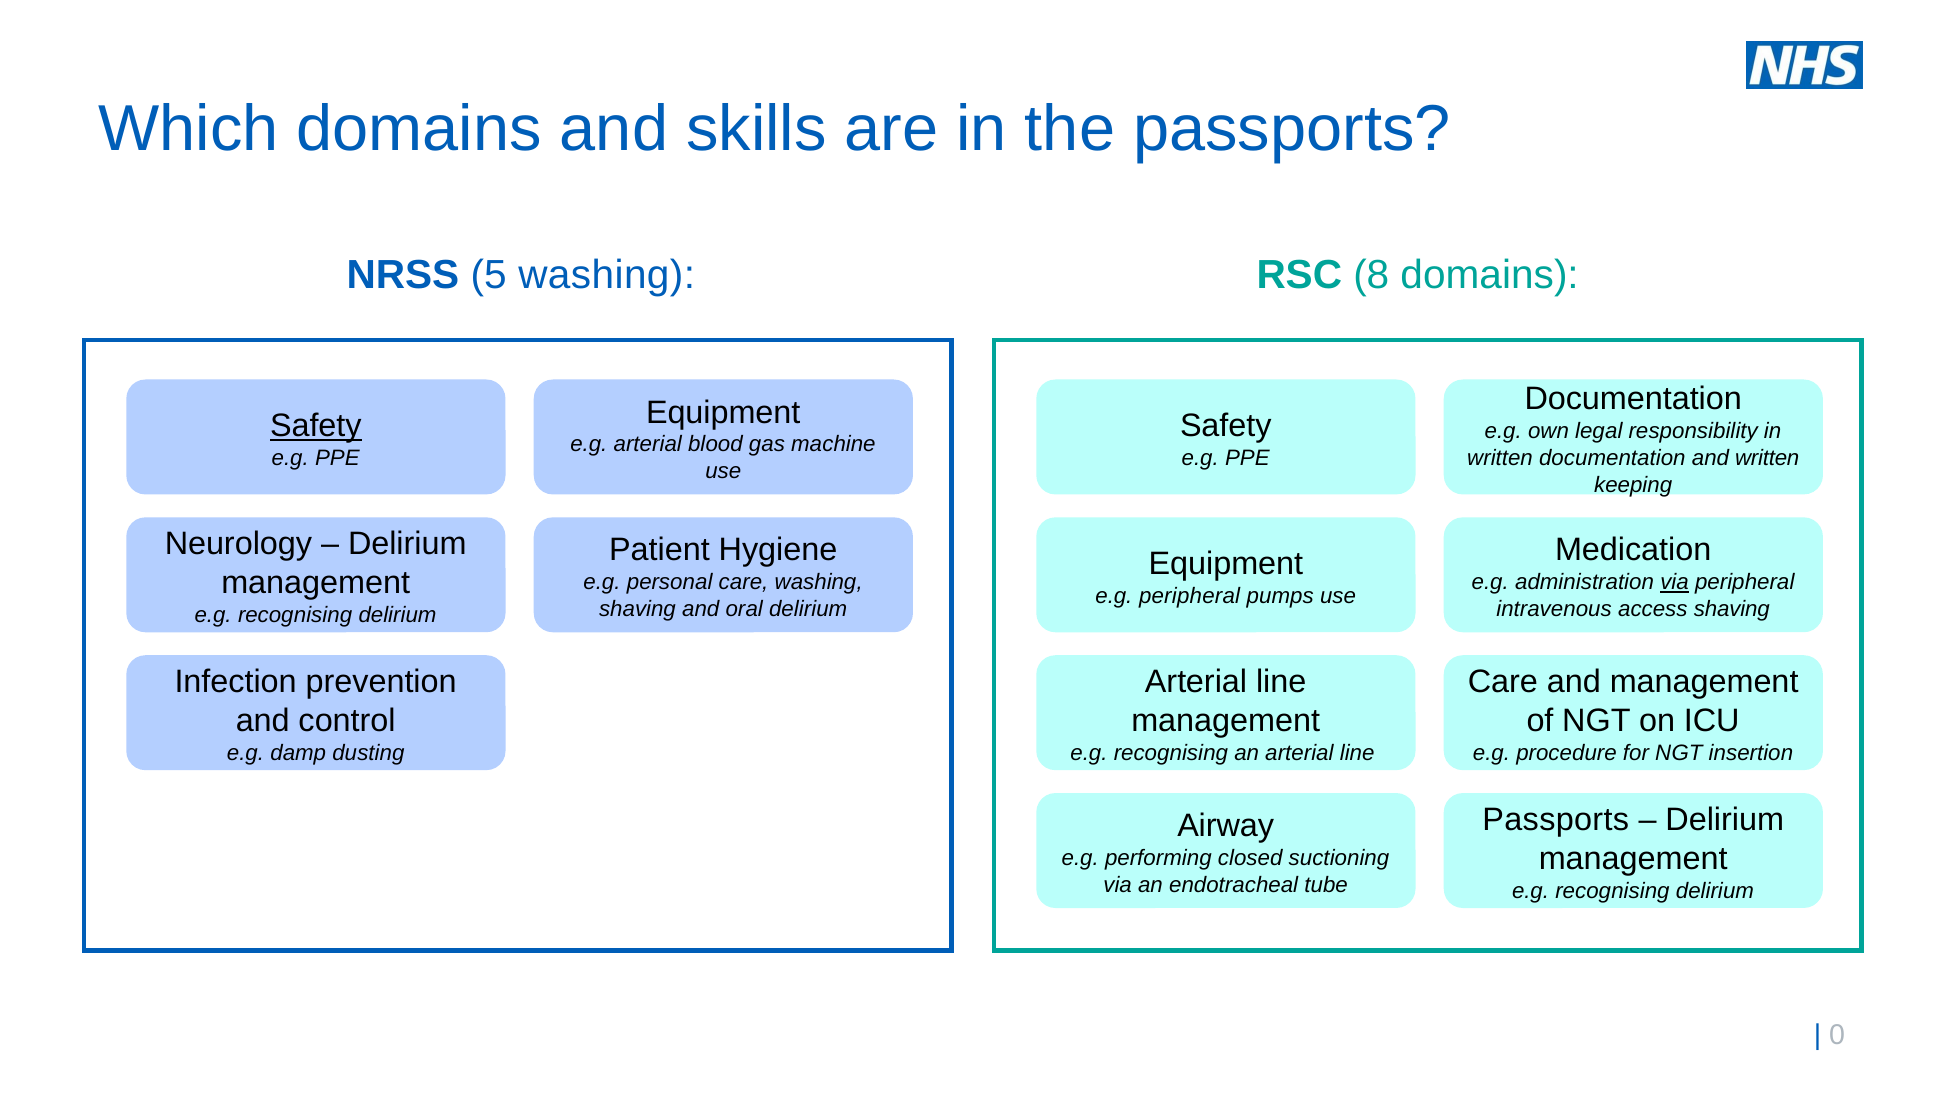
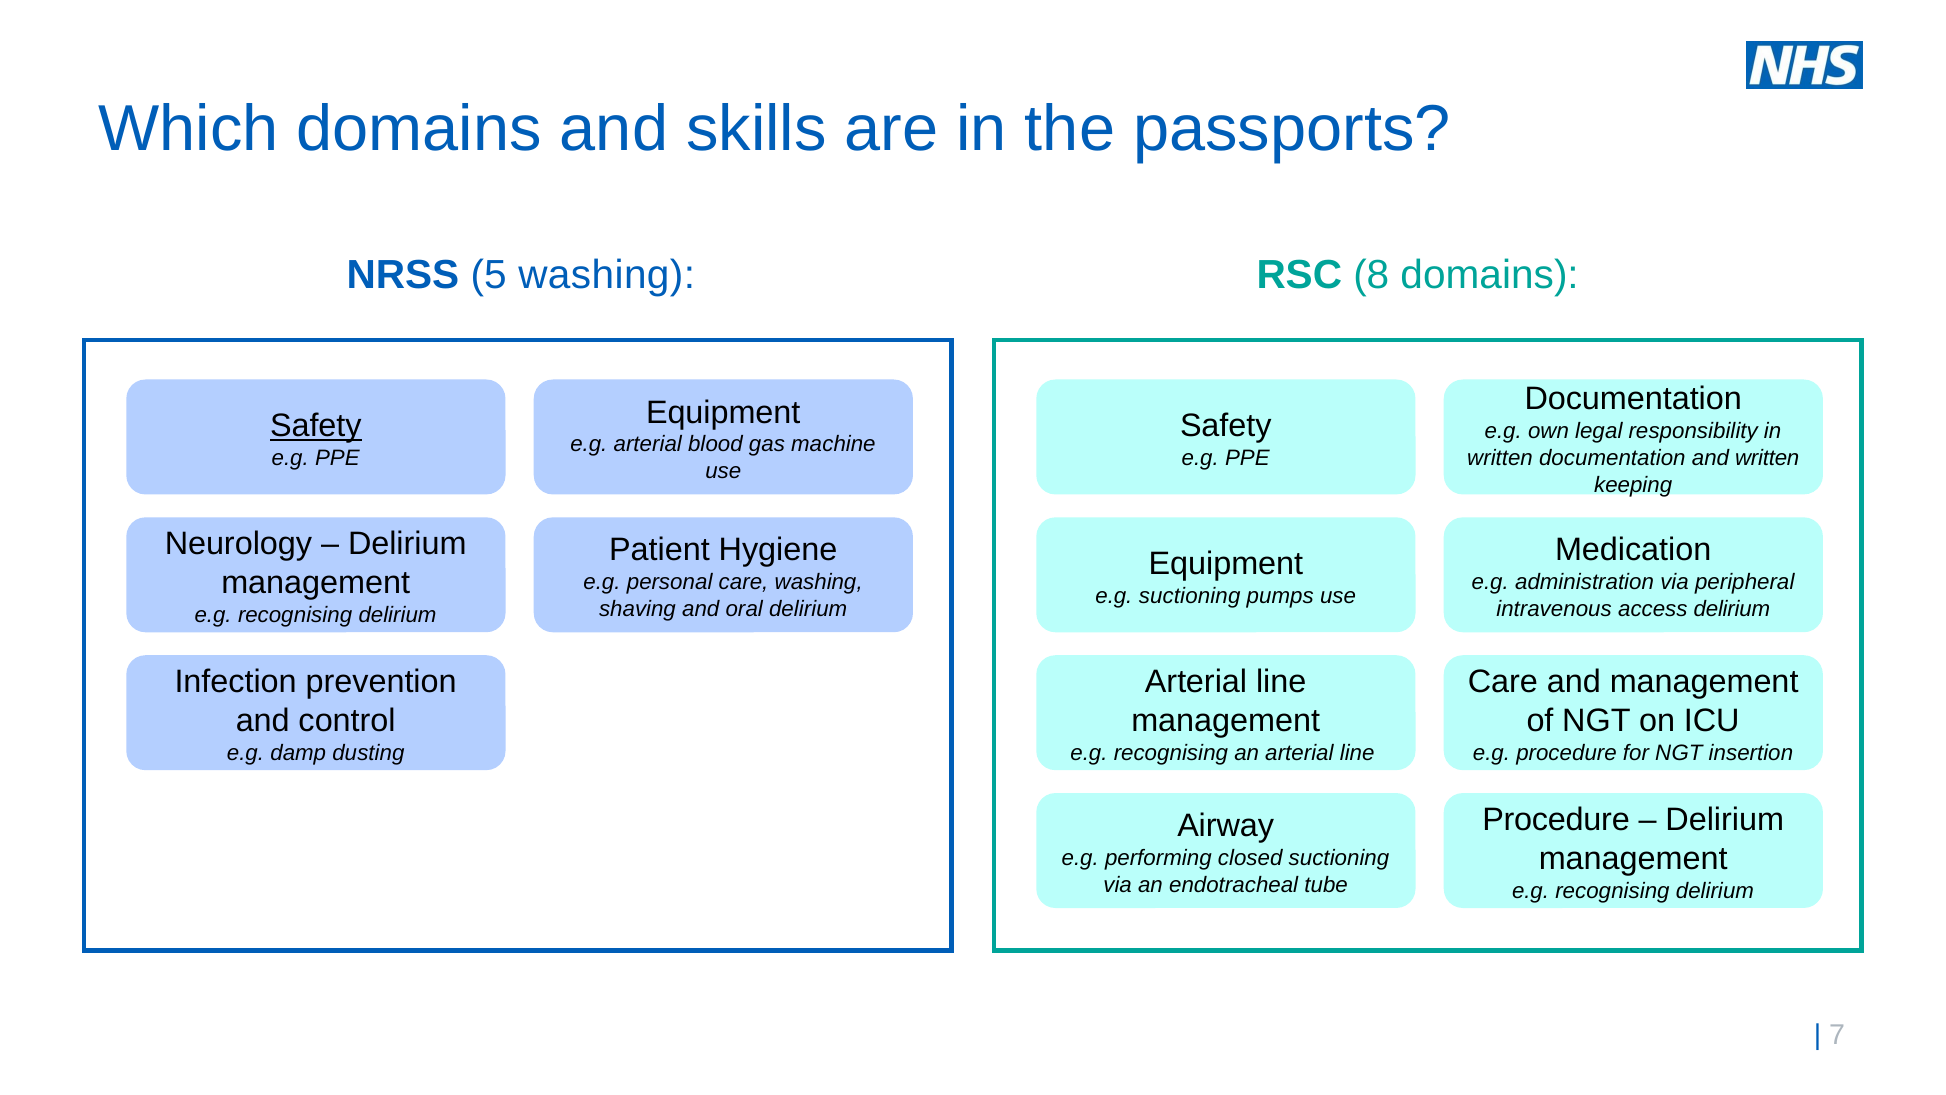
via at (1675, 582) underline: present -> none
e.g peripheral: peripheral -> suctioning
access shaving: shaving -> delirium
Passports at (1556, 820): Passports -> Procedure
0: 0 -> 7
